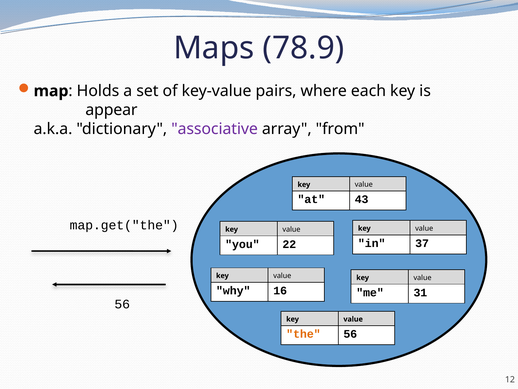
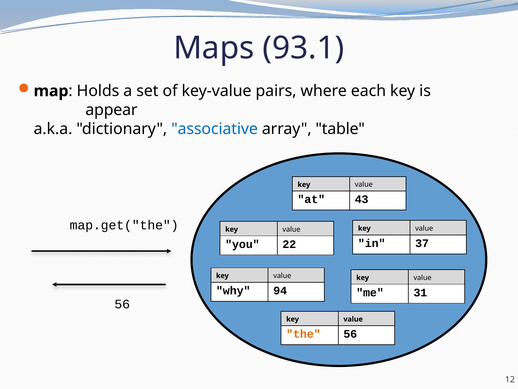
78.9: 78.9 -> 93.1
associative colour: purple -> blue
from: from -> table
16: 16 -> 94
